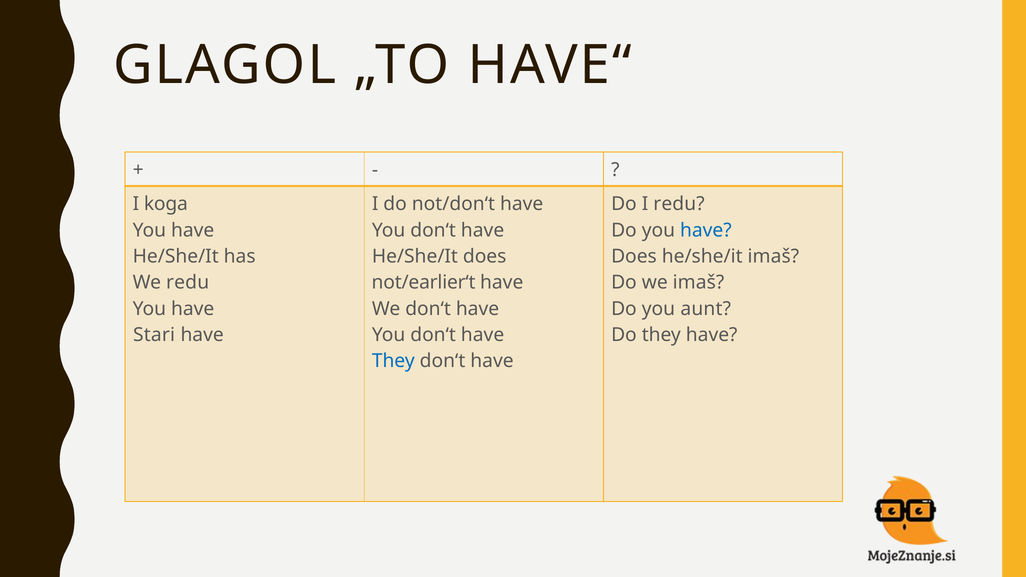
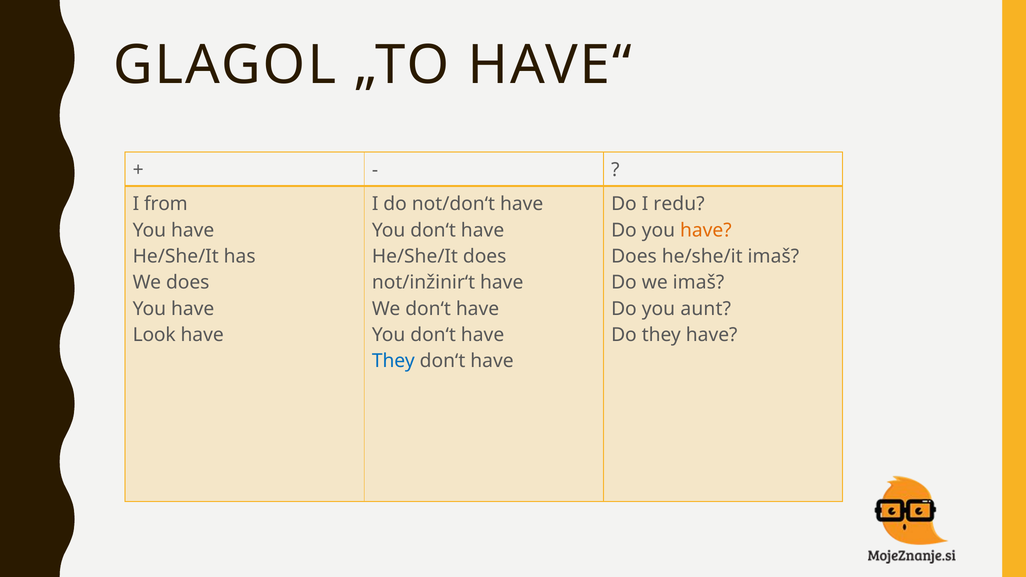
koga: koga -> from
have at (706, 230) colour: blue -> orange
We redu: redu -> does
not/earlier‘t: not/earlier‘t -> not/inžinir‘t
Stari: Stari -> Look
